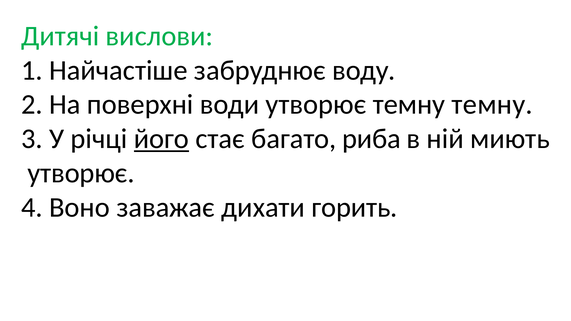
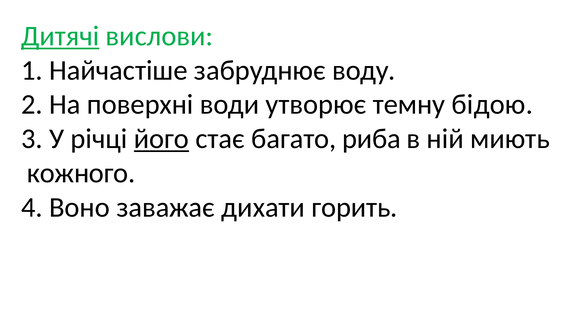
Дитячі underline: none -> present
темну темну: темну -> бідою
утворює at (81, 173): утворює -> кожного
